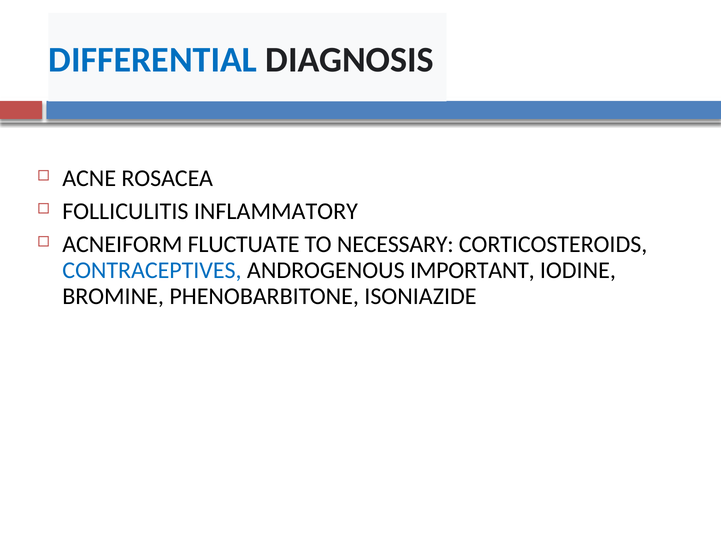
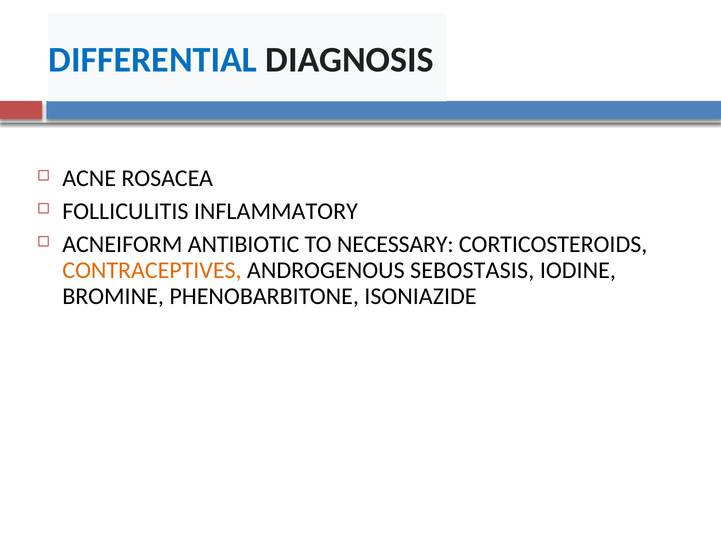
FLUCTUATE: FLUCTUATE -> ANTIBIOTIC
CONTRACEPTIVES colour: blue -> orange
IMPORTANT: IMPORTANT -> SEBOSTASIS
